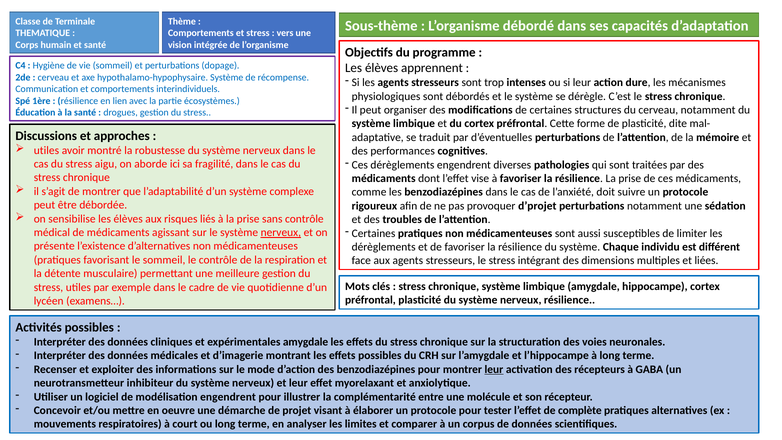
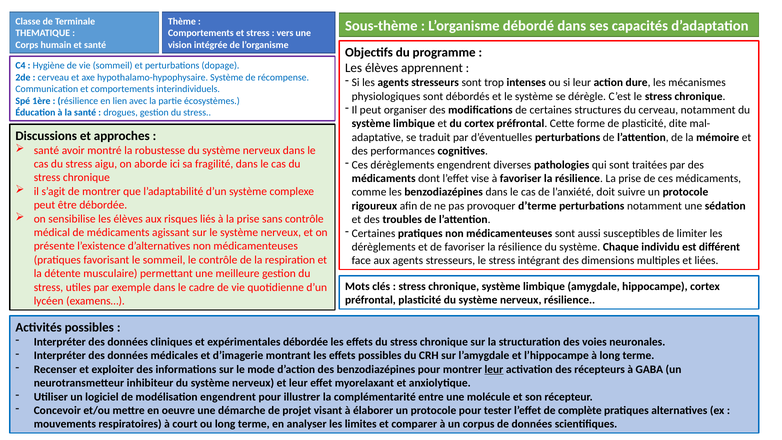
utiles at (46, 150): utiles -> santé
d’projet: d’projet -> d’terme
nerveux at (281, 232) underline: present -> none
expérimentales amygdale: amygdale -> débordée
